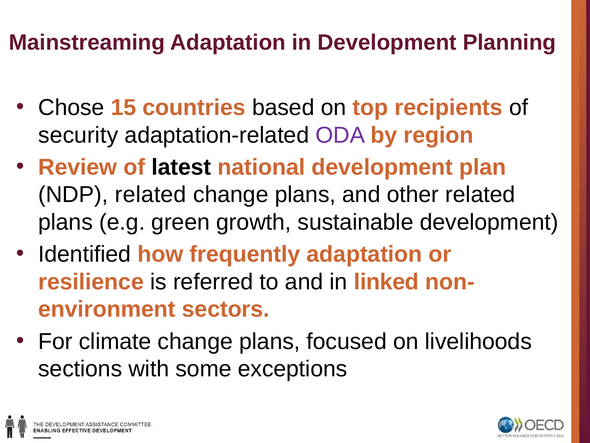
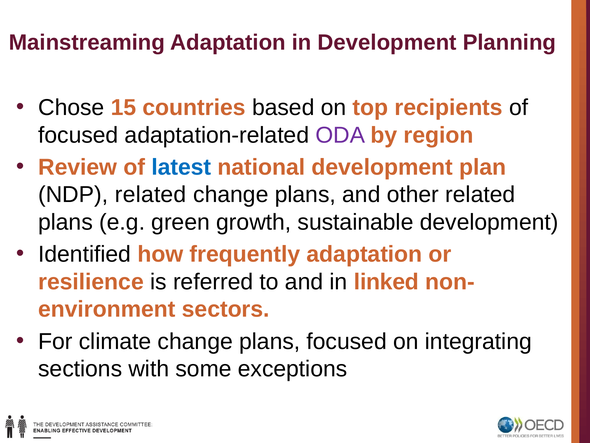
security at (78, 135): security -> focused
latest colour: black -> blue
livelihoods: livelihoods -> integrating
